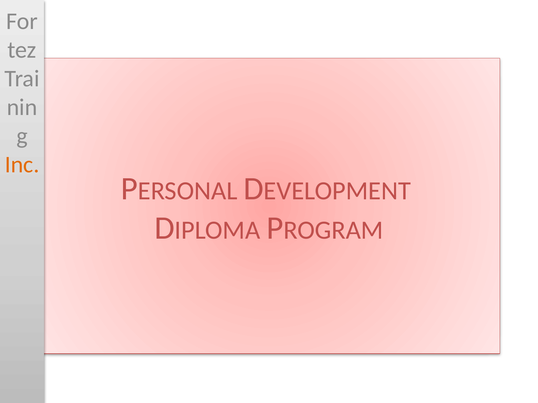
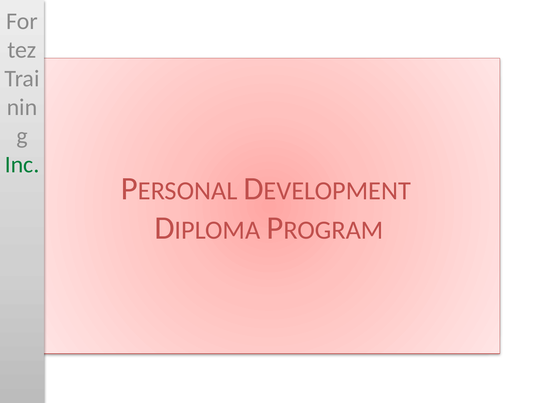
Inc colour: orange -> green
